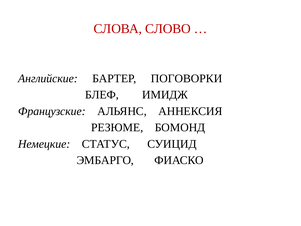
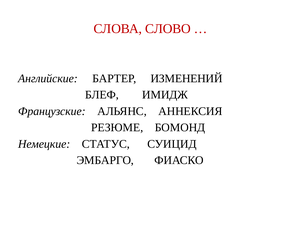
ПОГОВОРКИ: ПОГОВОРКИ -> ИЗМЕНЕНИЙ
